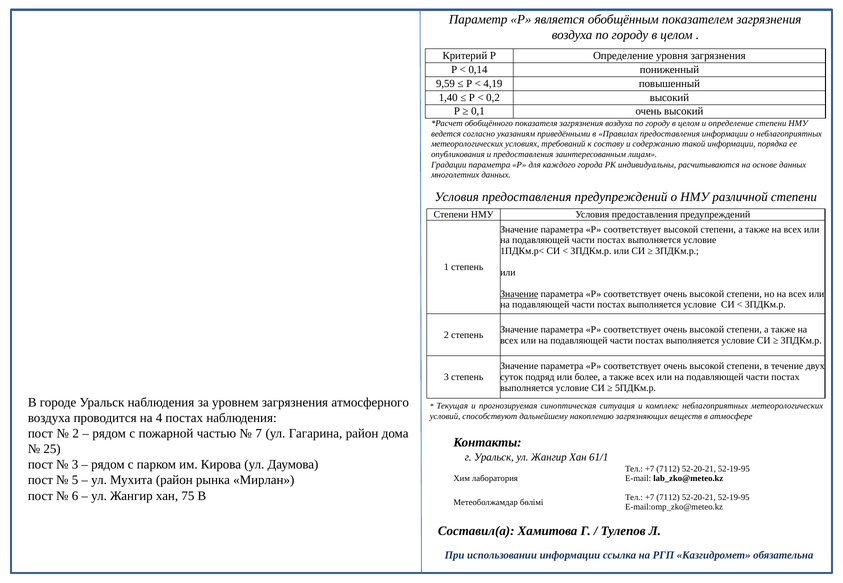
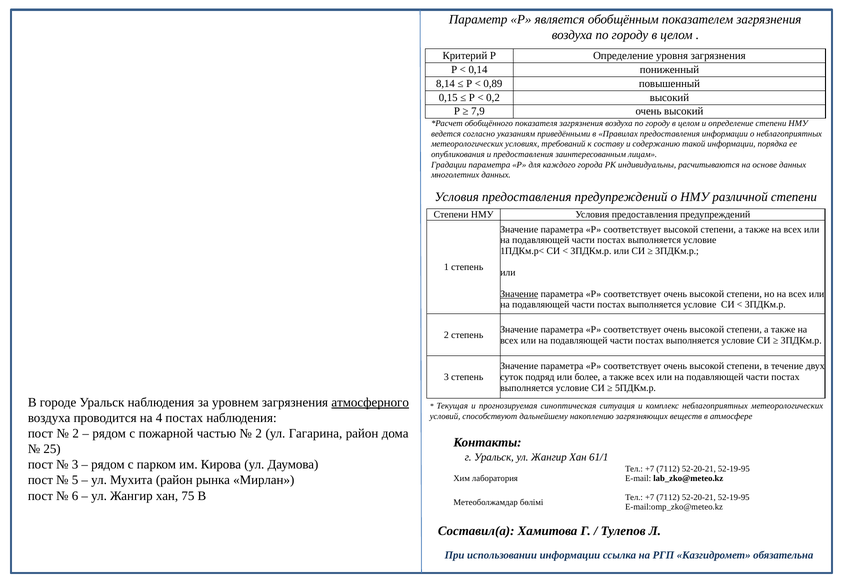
9,59: 9,59 -> 8,14
4,19: 4,19 -> 0,89
1,40: 1,40 -> 0,15
0,1: 0,1 -> 7,9
атмосферного underline: none -> present
7 at (259, 434): 7 -> 2
